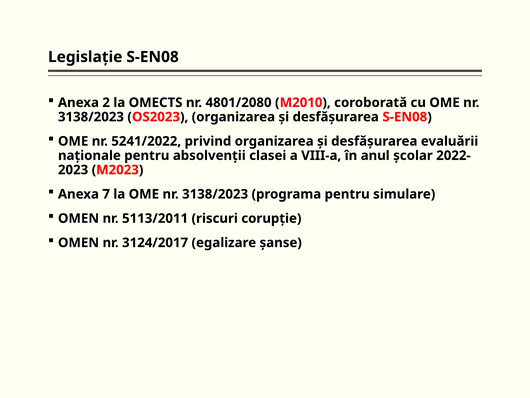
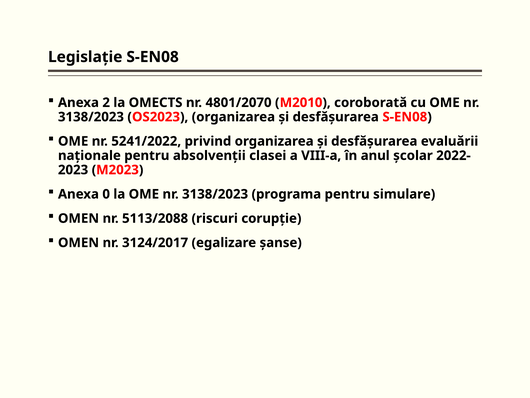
4801/2080: 4801/2080 -> 4801/2070
7: 7 -> 0
5113/2011: 5113/2011 -> 5113/2088
